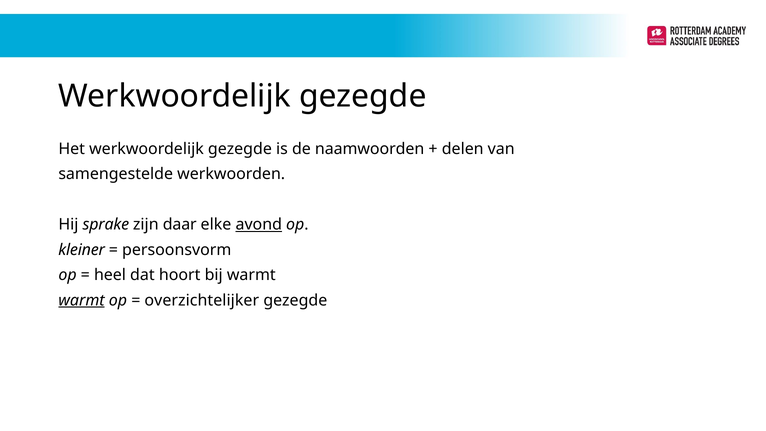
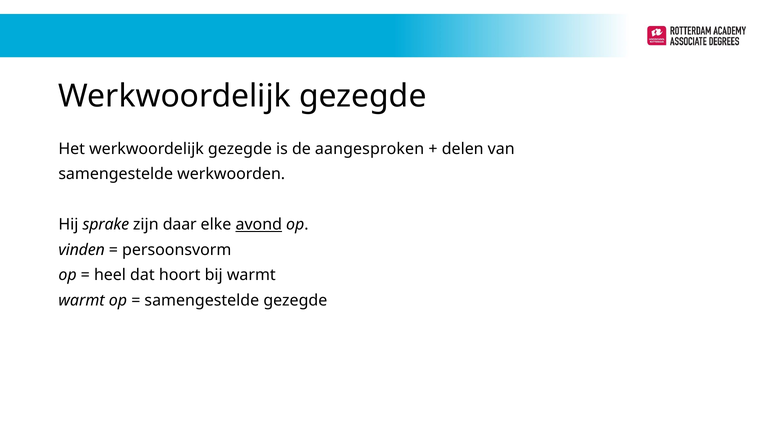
naamwoorden: naamwoorden -> aangesproken
kleiner: kleiner -> vinden
warmt at (82, 300) underline: present -> none
overzichtelijker at (202, 300): overzichtelijker -> samengestelde
